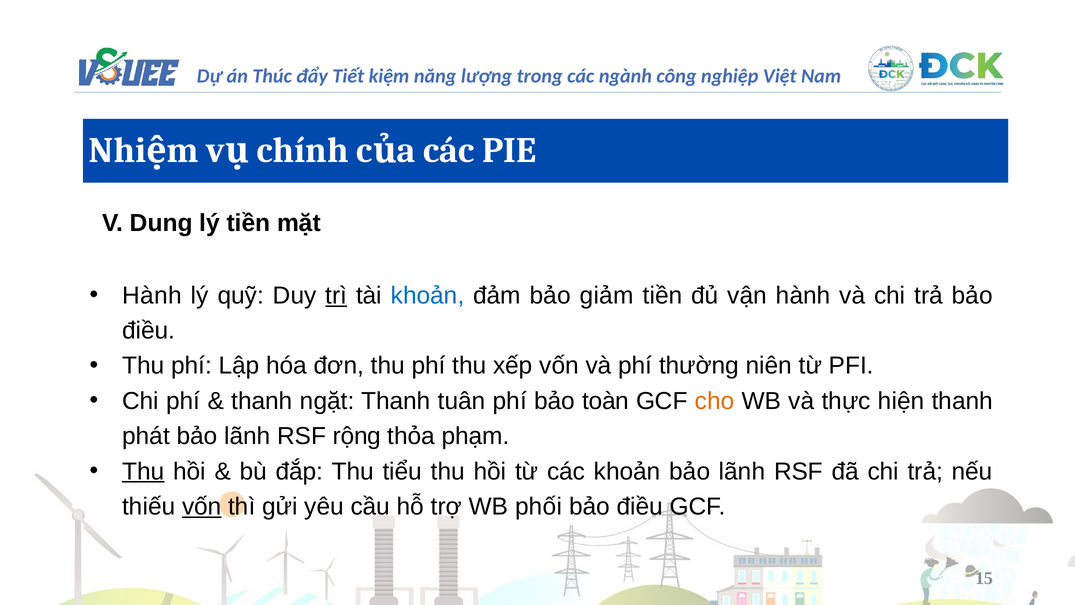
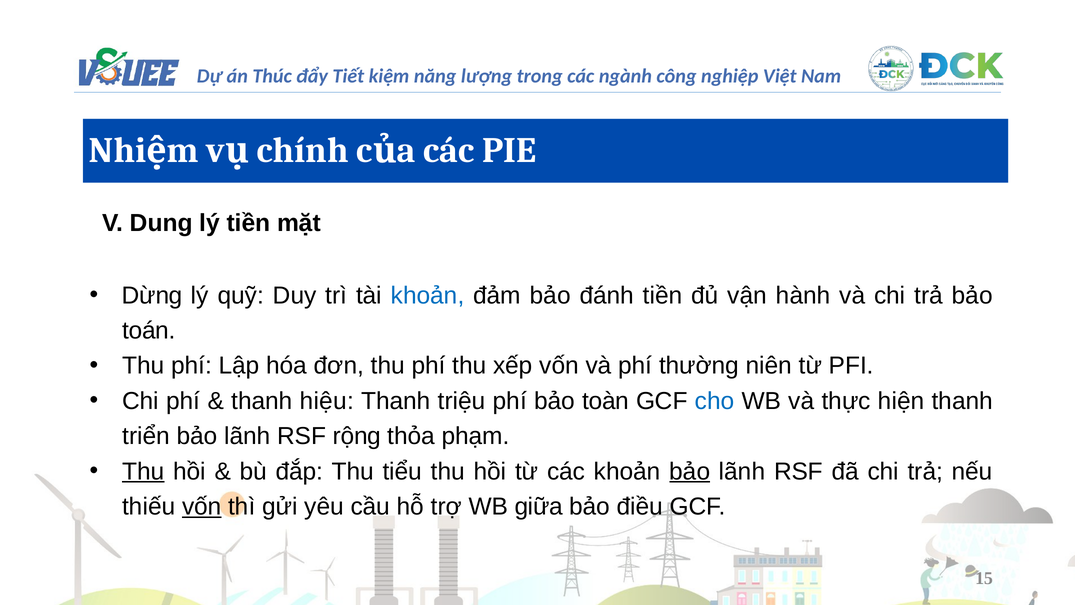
Hành at (152, 295): Hành -> Dừng
trì underline: present -> none
giảm: giảm -> đánh
điều at (149, 330): điều -> toán
ngặt: ngặt -> hiệu
tuân: tuân -> triệu
cho colour: orange -> blue
phát: phát -> triển
bảo at (690, 471) underline: none -> present
phối: phối -> giữa
